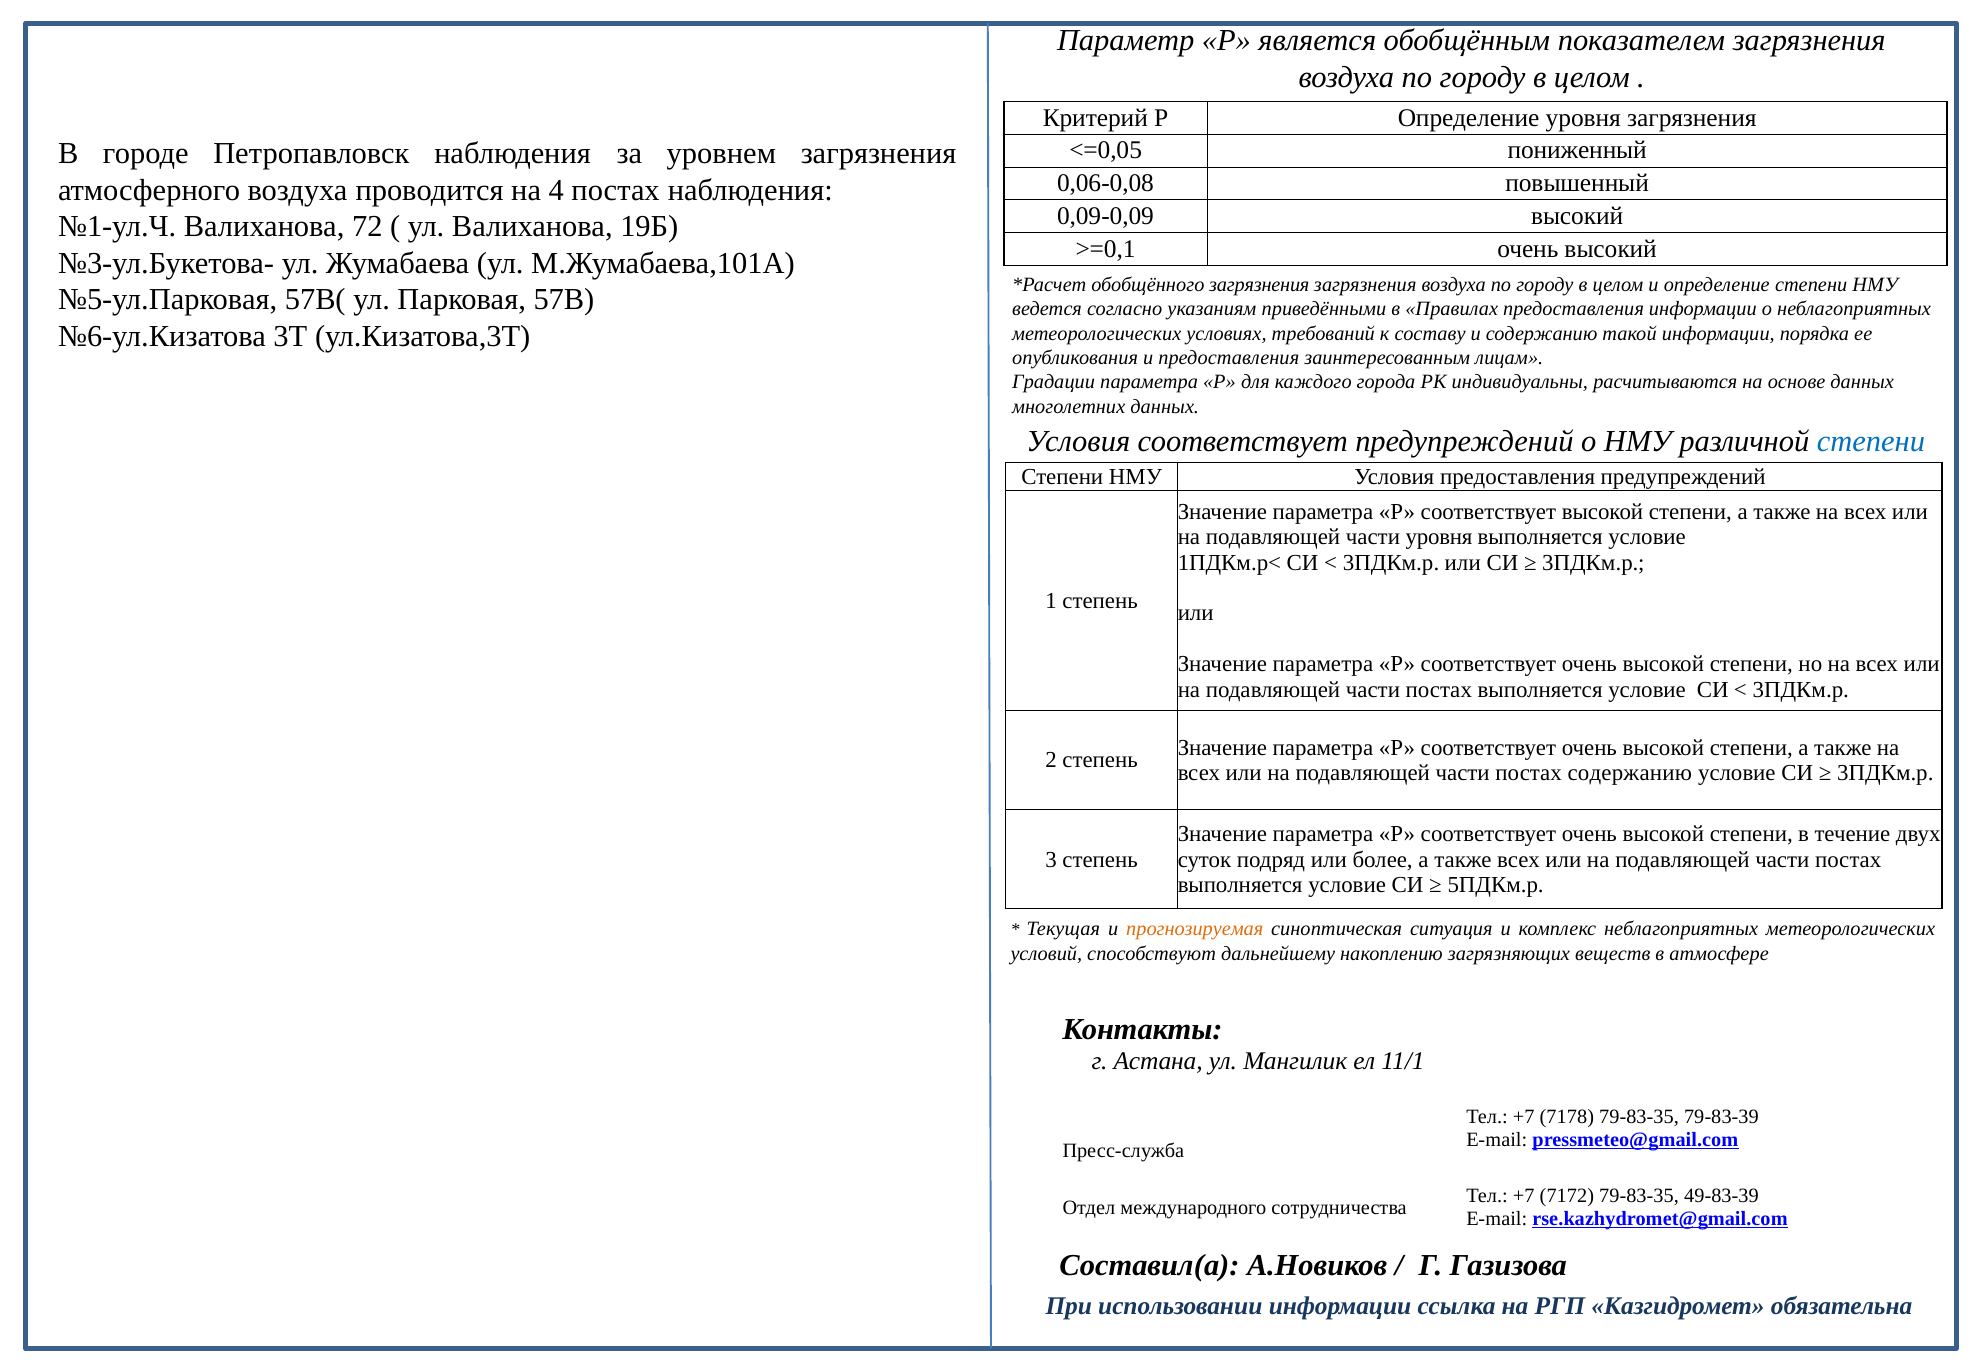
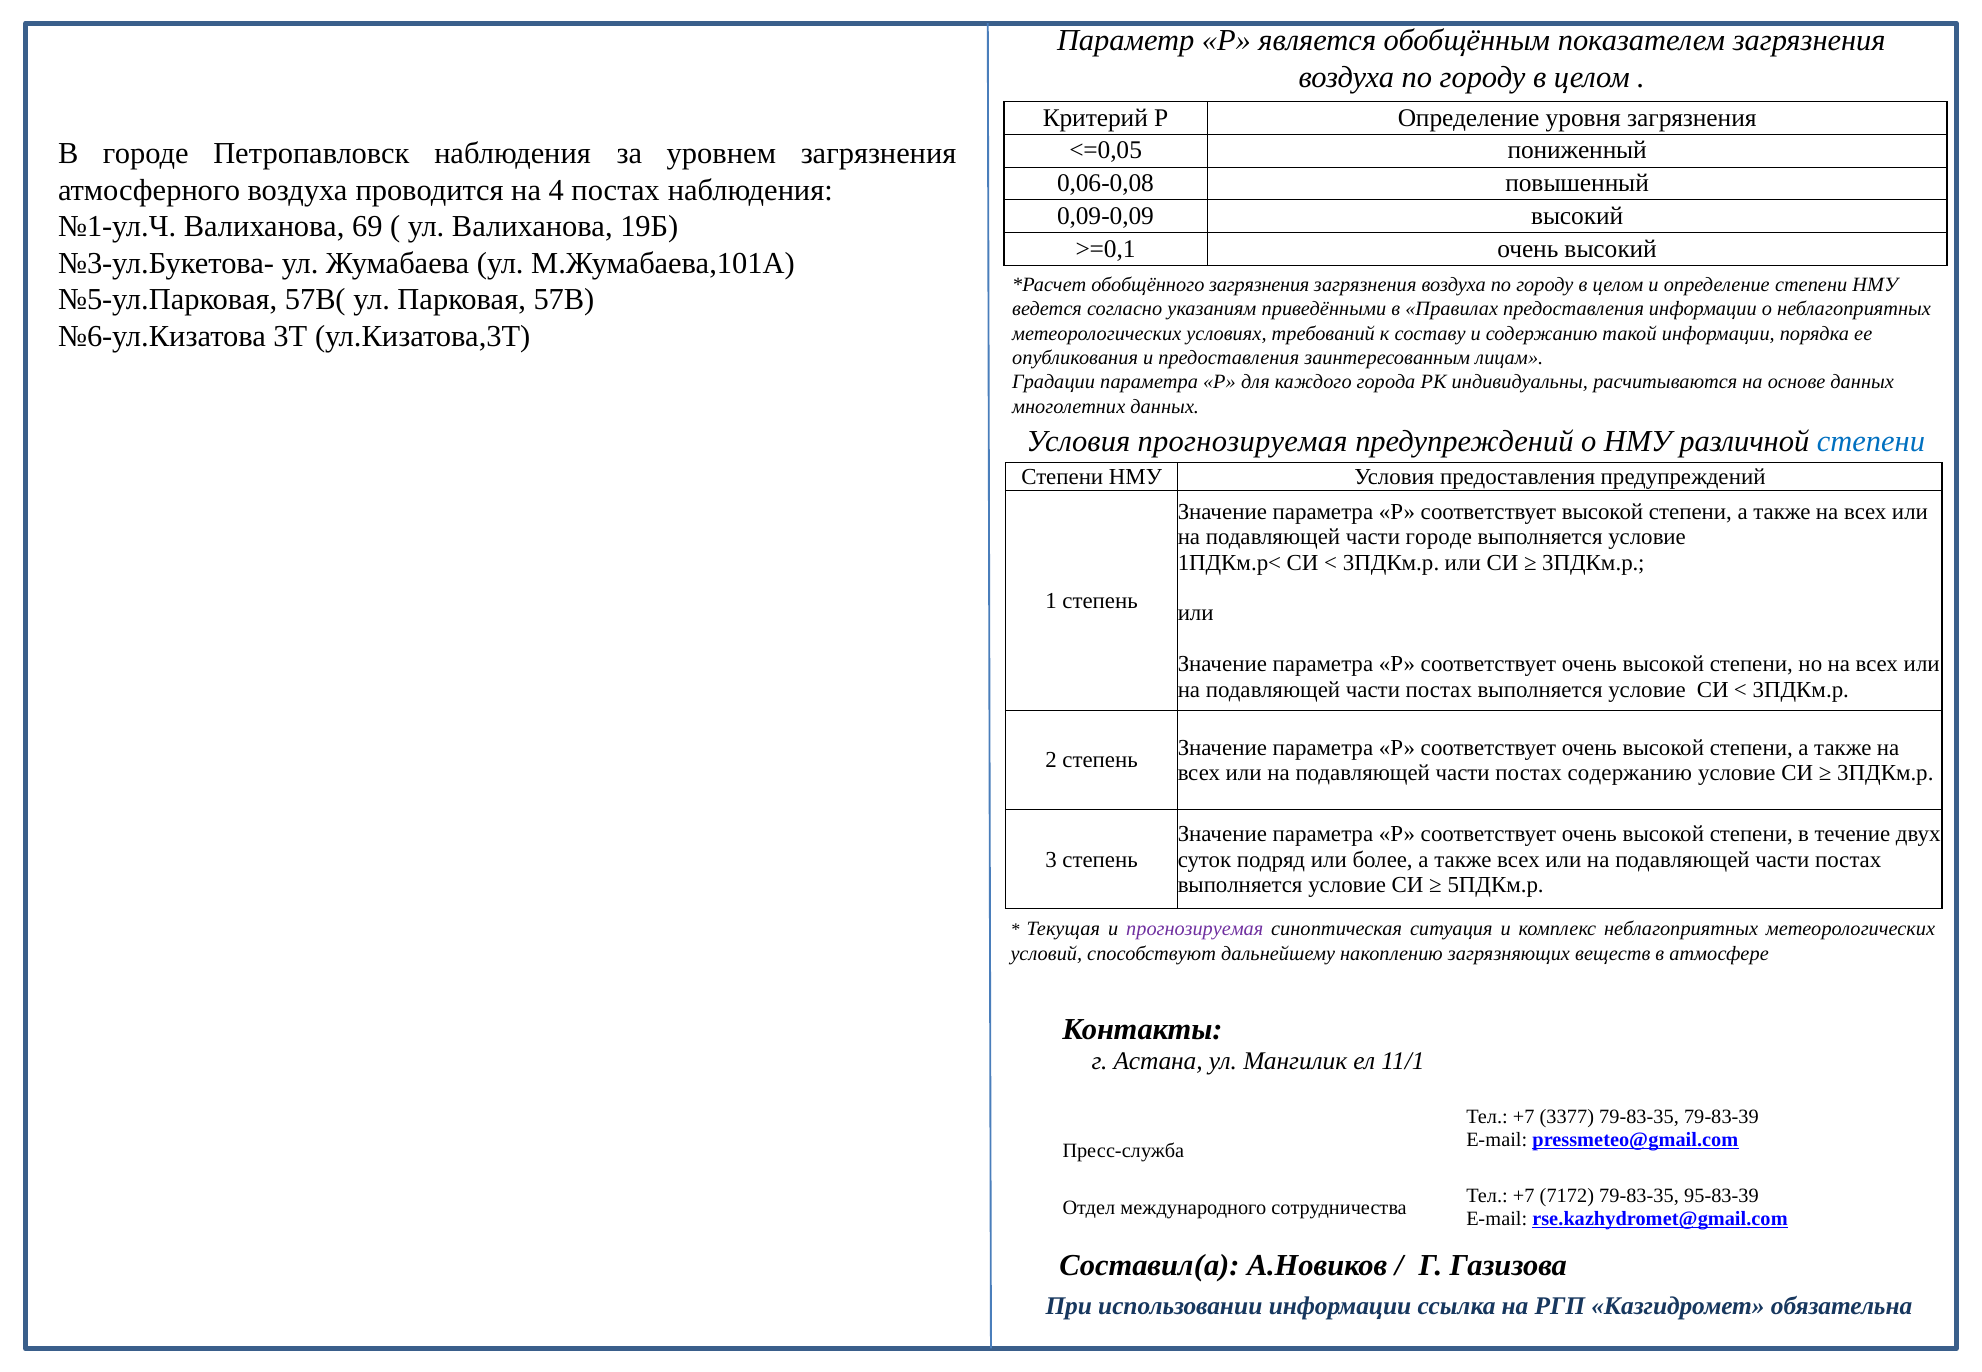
72: 72 -> 69
Условия соответствует: соответствует -> прогнозируемая
части уровня: уровня -> городе
прогнозируемая at (1195, 929) colour: orange -> purple
7178: 7178 -> 3377
49-83-39: 49-83-39 -> 95-83-39
